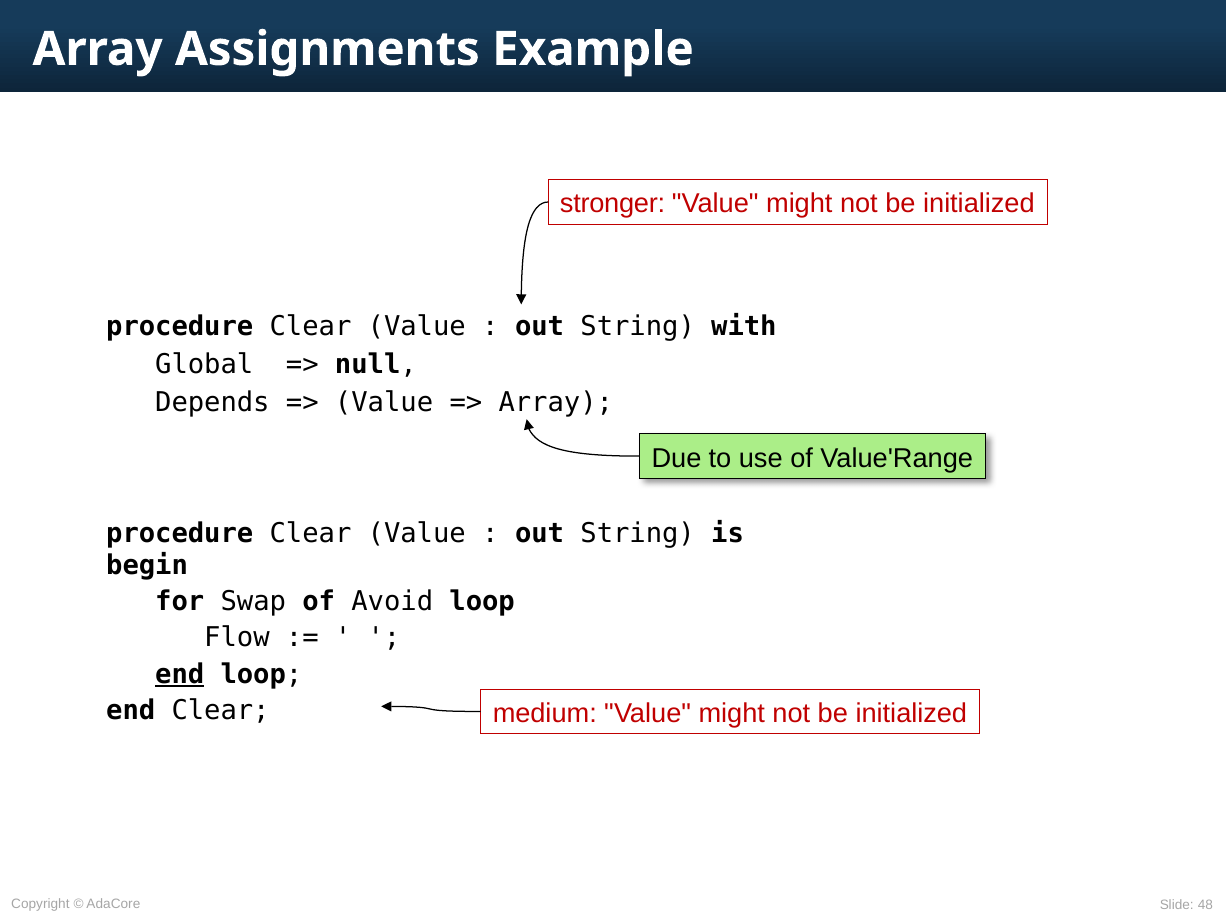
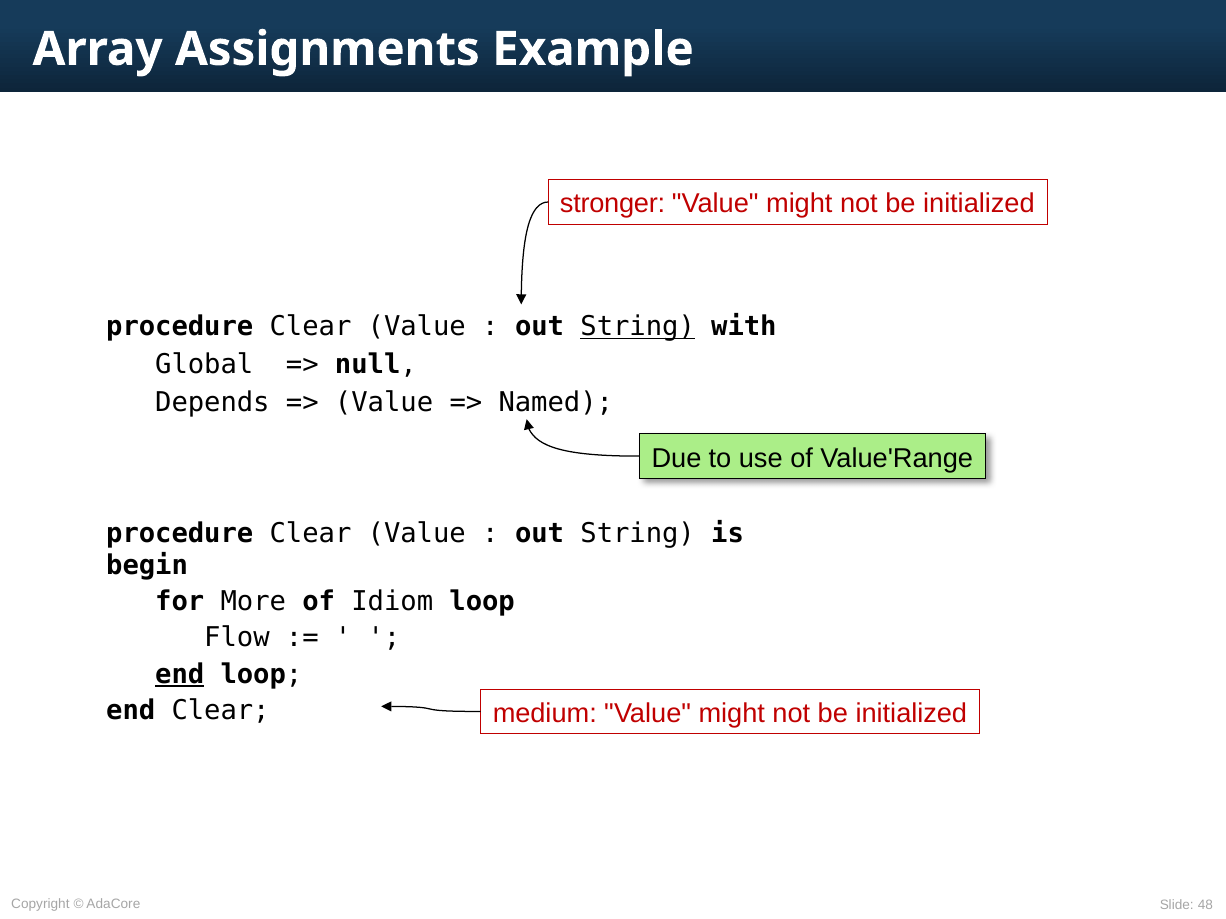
String at (638, 327) underline: none -> present
Array at (556, 403): Array -> Named
Swap: Swap -> More
Avoid: Avoid -> Idiom
